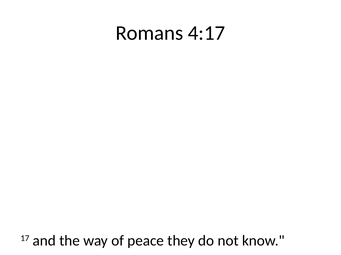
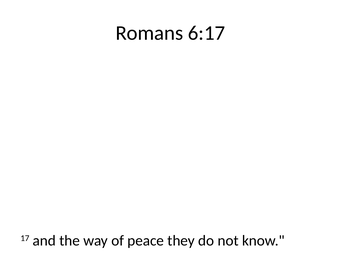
4:17: 4:17 -> 6:17
